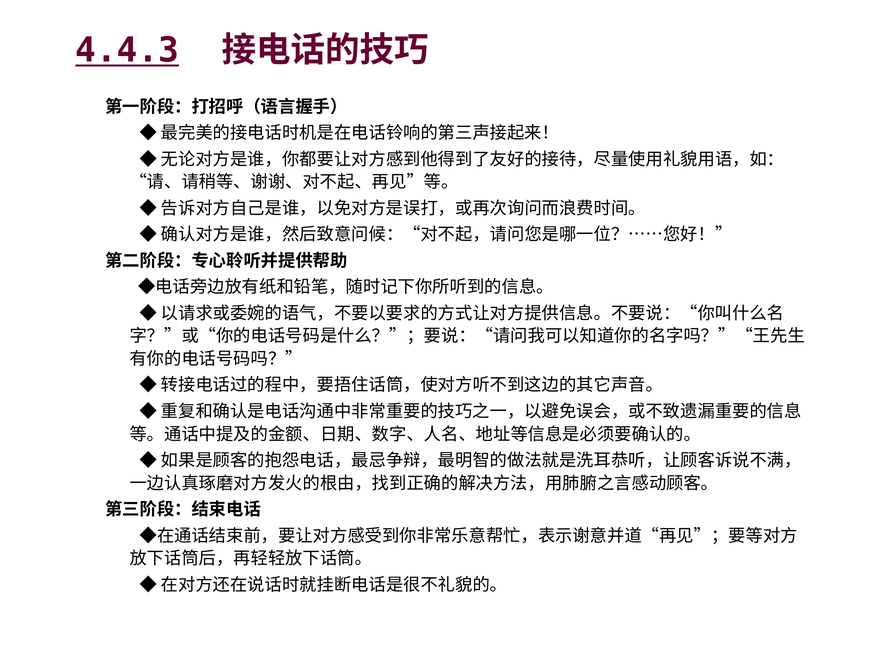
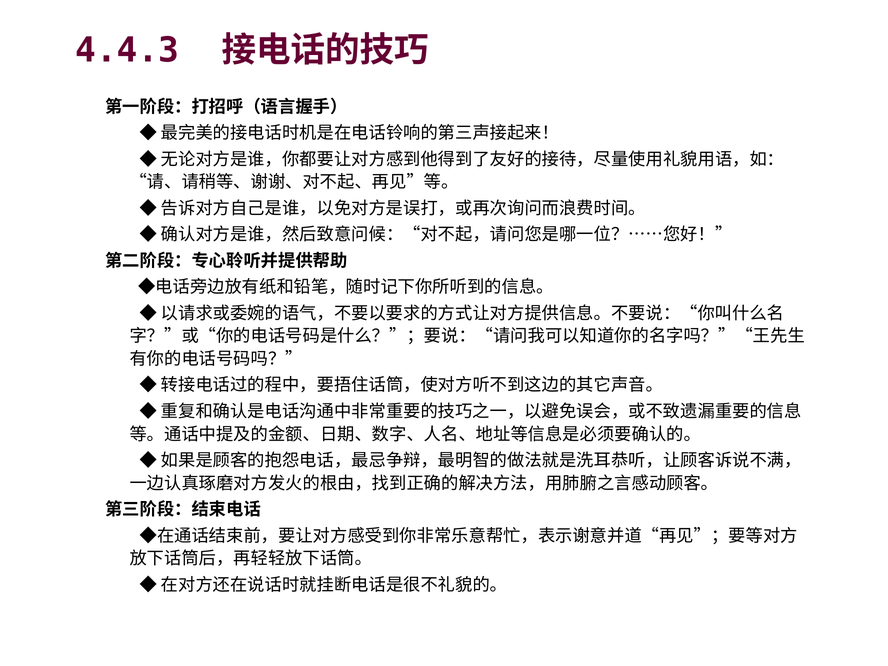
4.4.3 underline: present -> none
